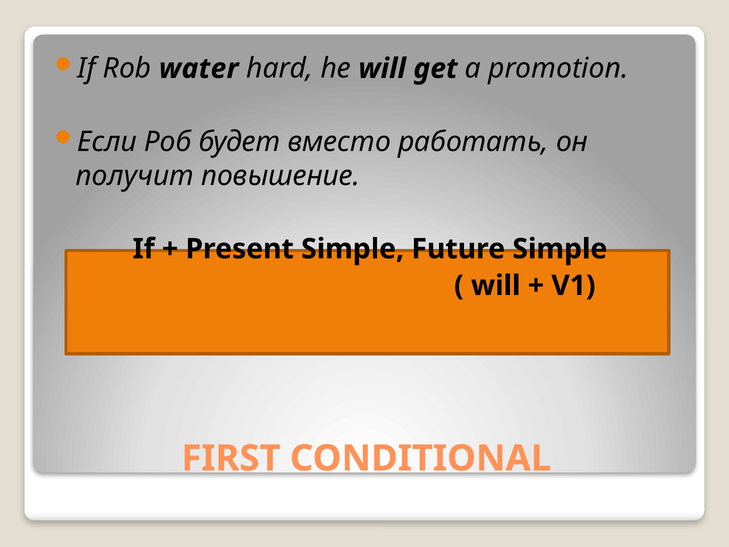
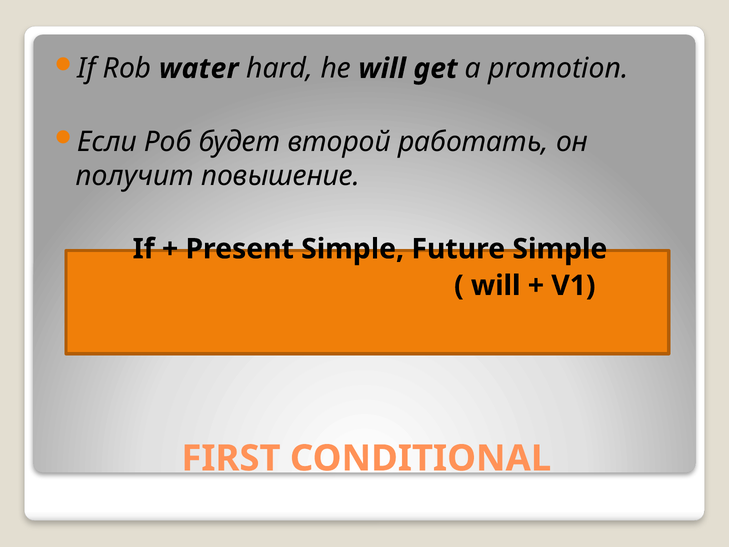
вместо: вместо -> второй
